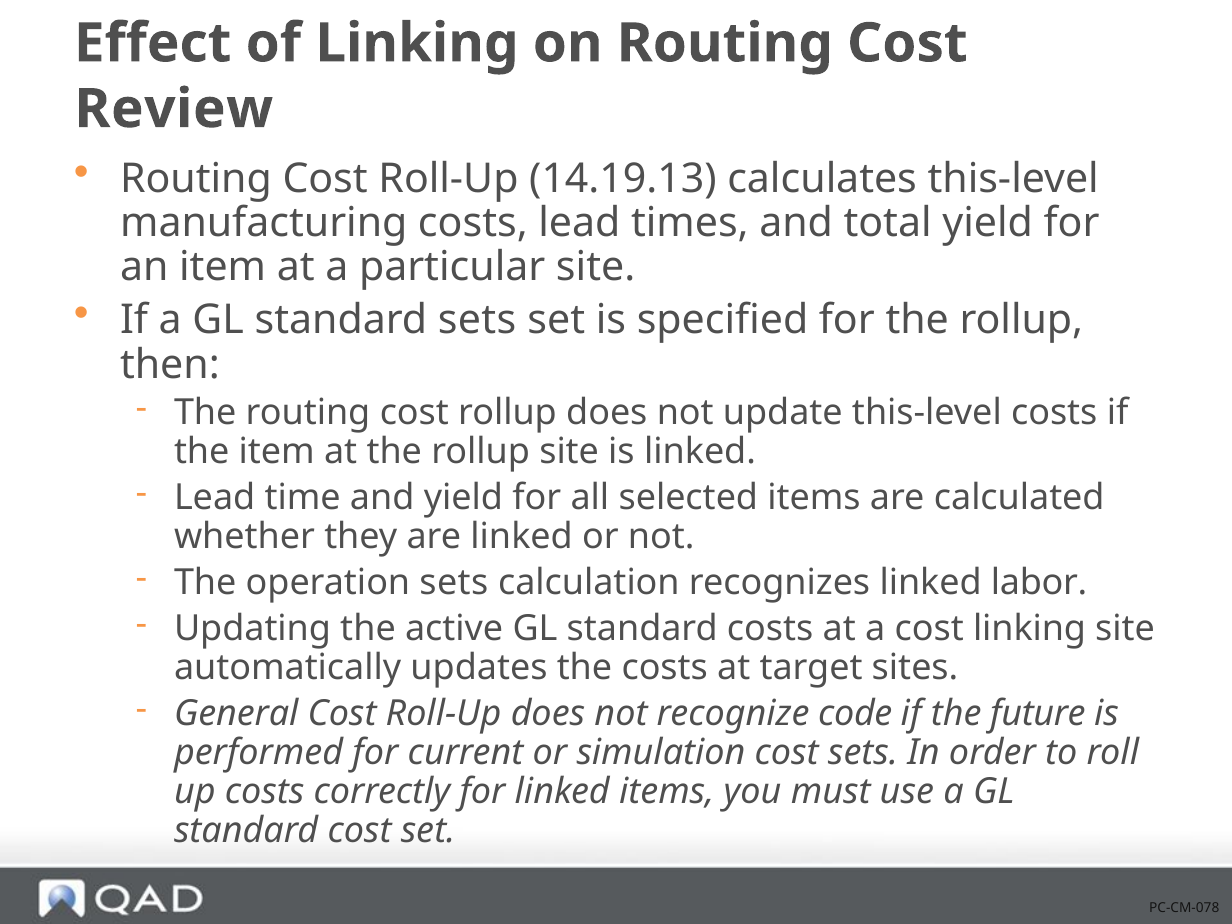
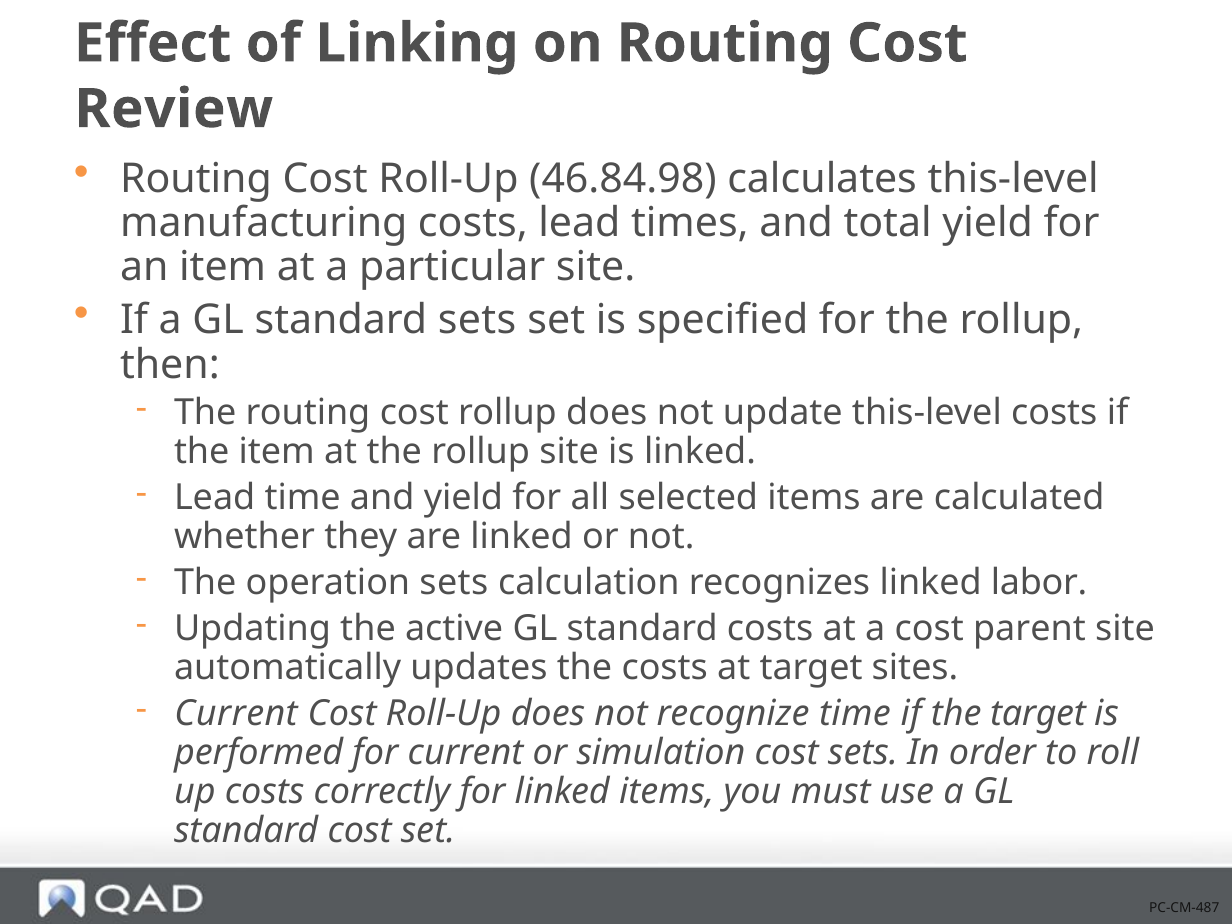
14.19.13: 14.19.13 -> 46.84.98
cost linking: linking -> parent
General at (236, 714): General -> Current
recognize code: code -> time
the future: future -> target
PC-CM-078: PC-CM-078 -> PC-CM-487
